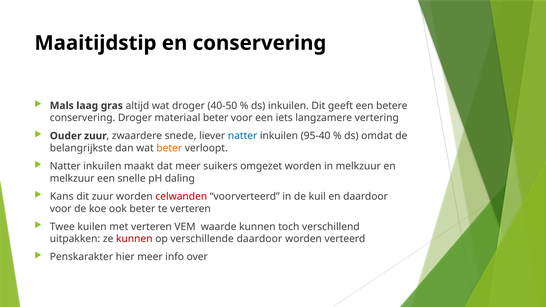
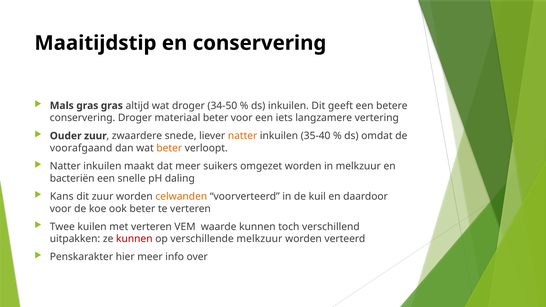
Mals laag: laag -> gras
40-50: 40-50 -> 34-50
natter at (243, 136) colour: blue -> orange
95-40: 95-40 -> 35-40
belangrijkste: belangrijkste -> voorafgaand
melkzuur at (72, 178): melkzuur -> bacteriën
celwanden colour: red -> orange
verschillende daardoor: daardoor -> melkzuur
